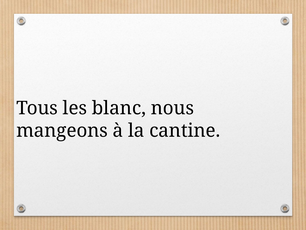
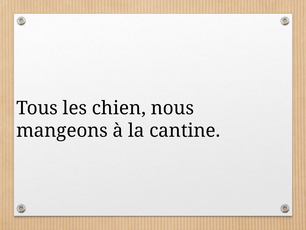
blanc: blanc -> chien
